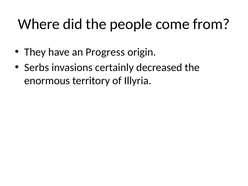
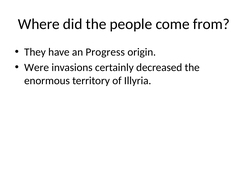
Serbs: Serbs -> Were
